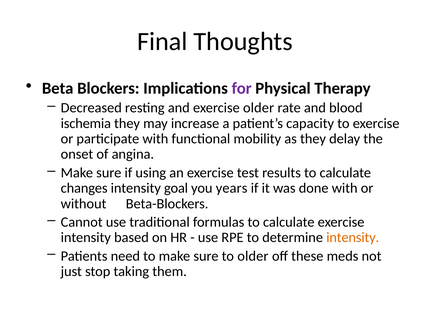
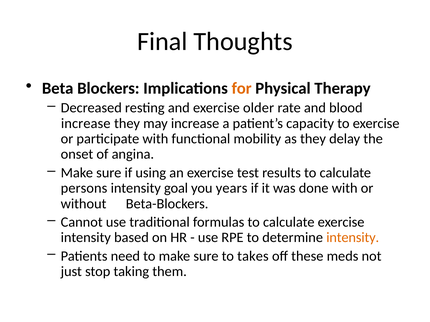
for colour: purple -> orange
ischemia at (86, 124): ischemia -> increase
changes: changes -> persons
to older: older -> takes
